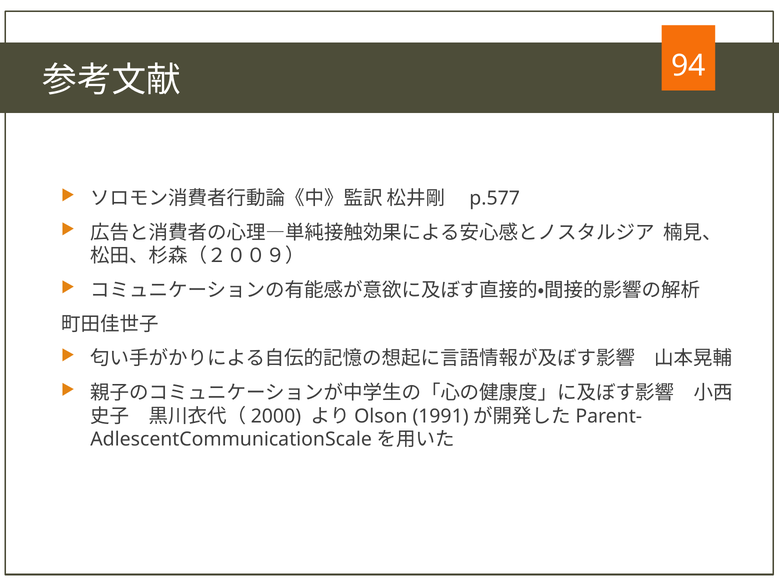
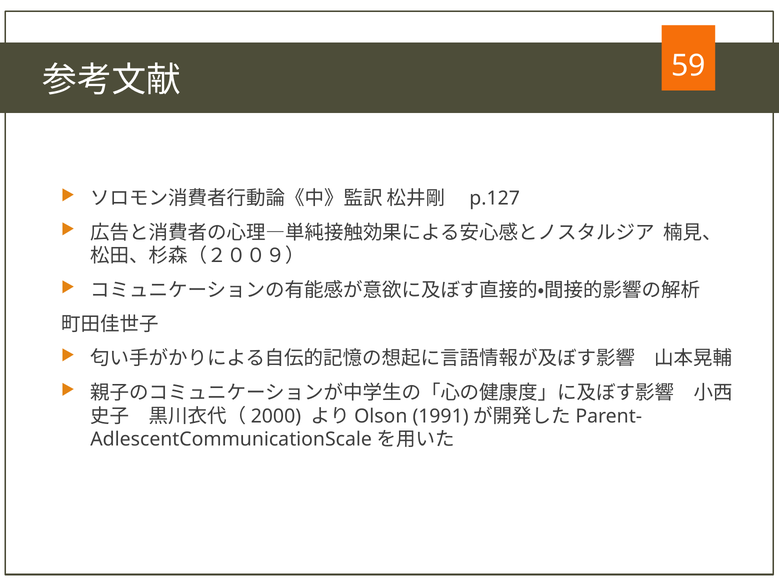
94: 94 -> 59
p.577: p.577 -> p.127
